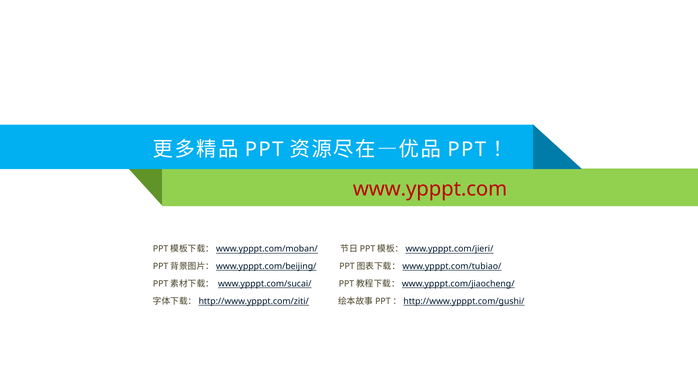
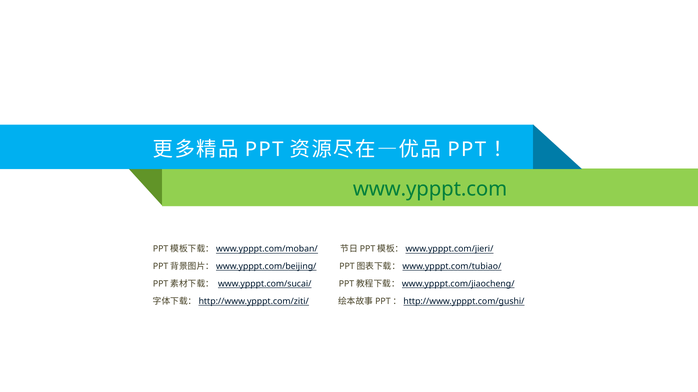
www.ypppt.com colour: red -> green
